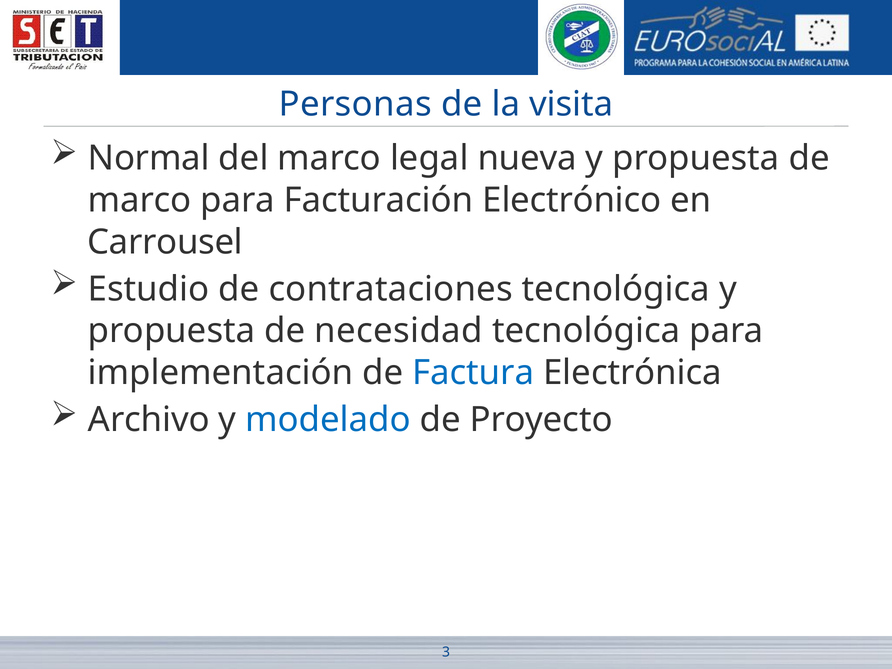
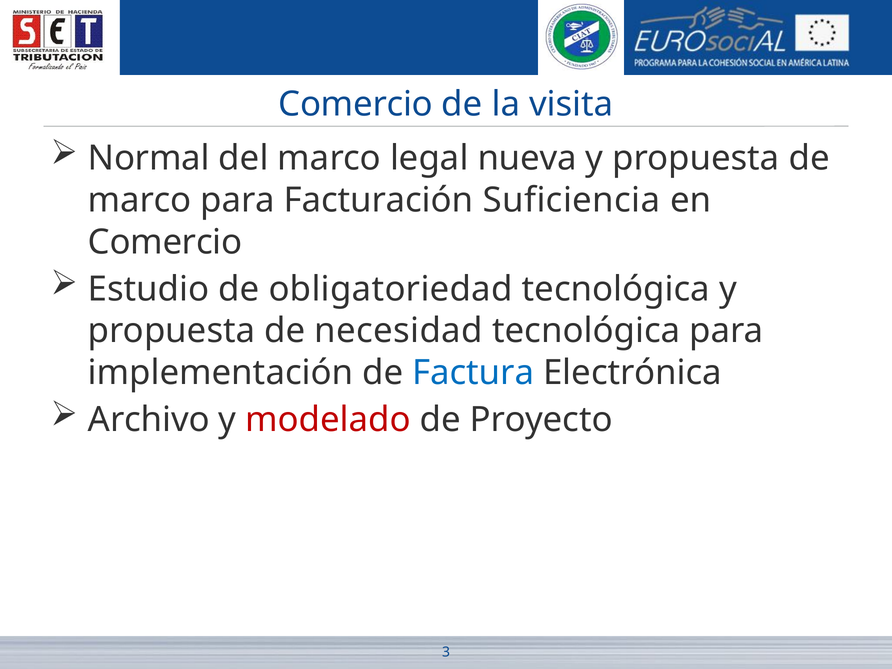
Personas at (355, 104): Personas -> Comercio
Electrónico: Electrónico -> Suficiencia
Carrousel at (165, 242): Carrousel -> Comercio
contrataciones: contrataciones -> obligatoriedad
modelado colour: blue -> red
